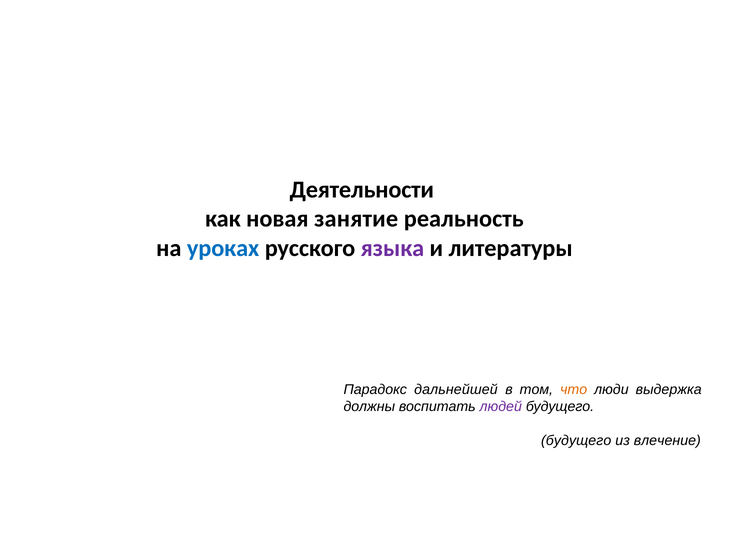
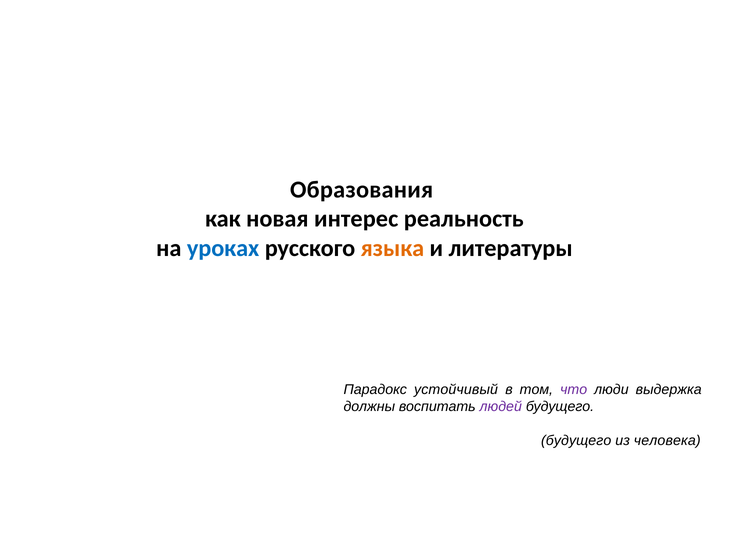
Деятельности: Деятельности -> Образования
занятие: занятие -> интерес
языка colour: purple -> orange
дальнейшей: дальнейшей -> устойчивый
что colour: orange -> purple
влечение: влечение -> человека
